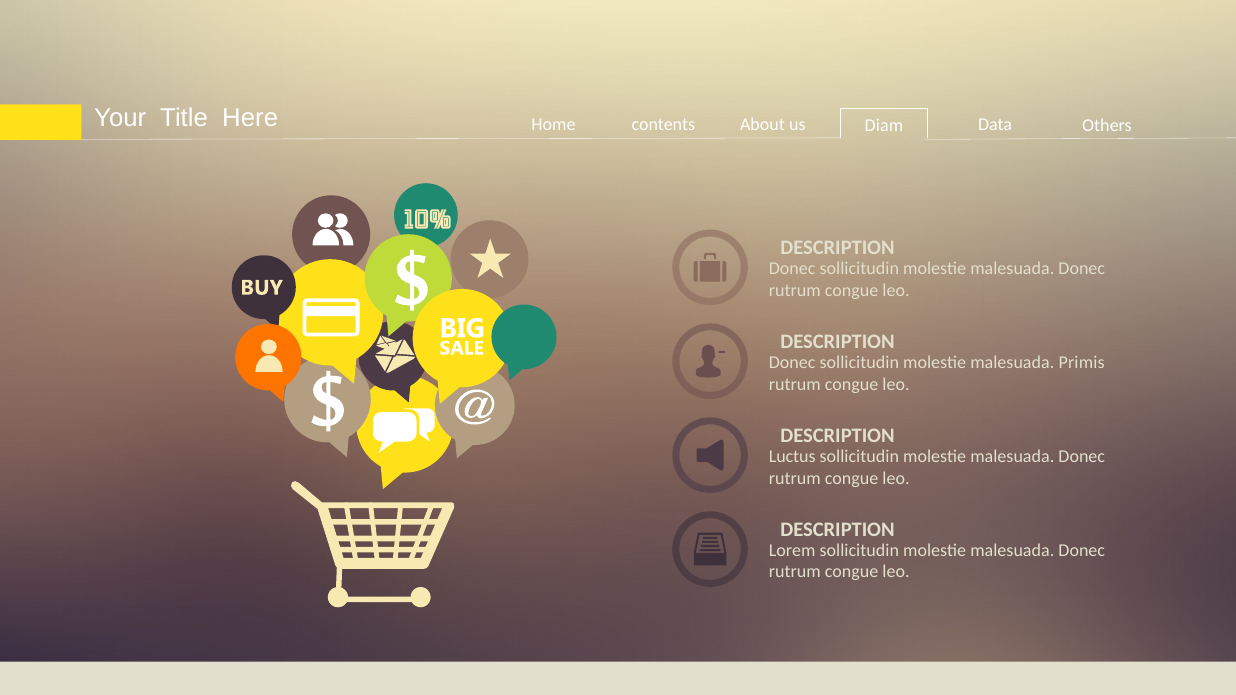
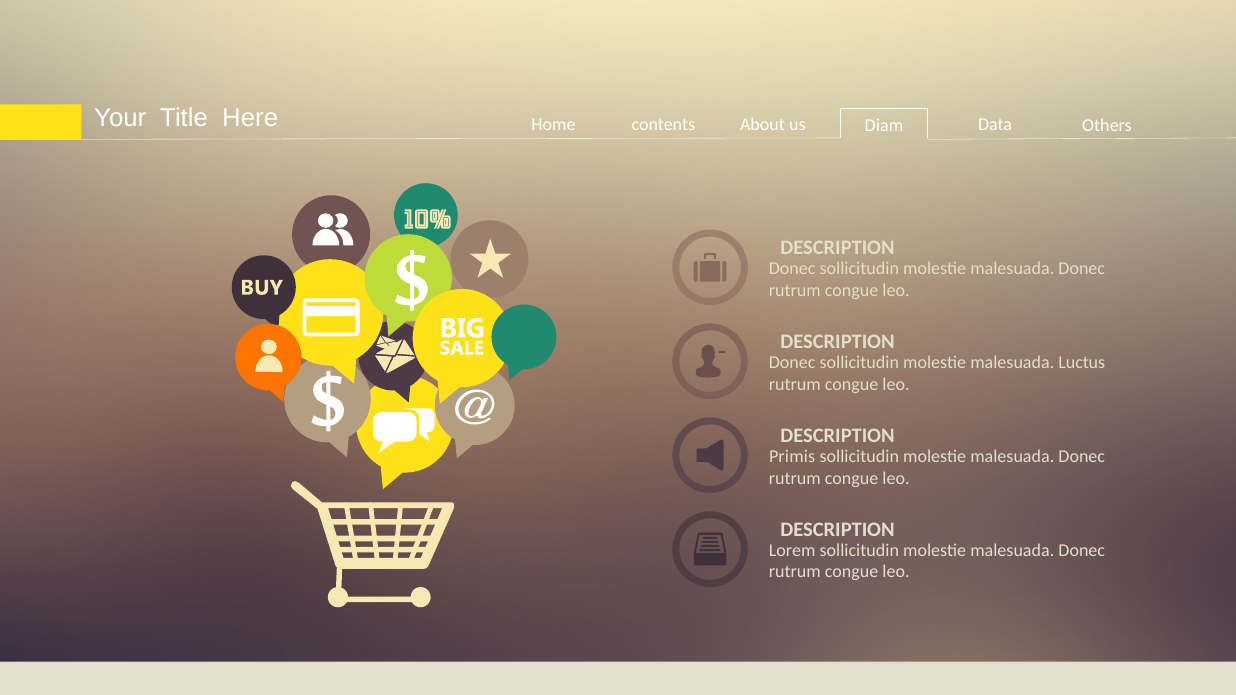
Primis: Primis -> Luctus
Luctus: Luctus -> Primis
